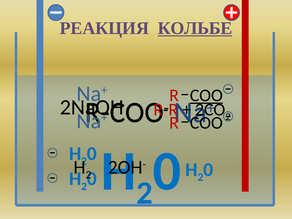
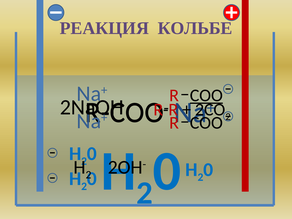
КОЛЬБЕ underline: present -> none
